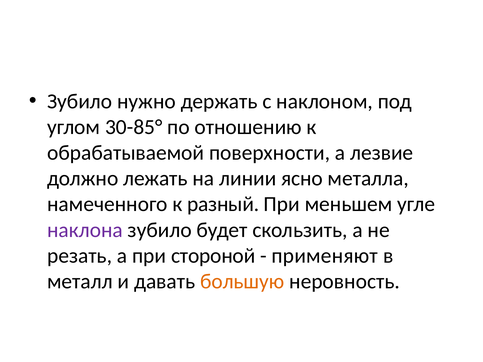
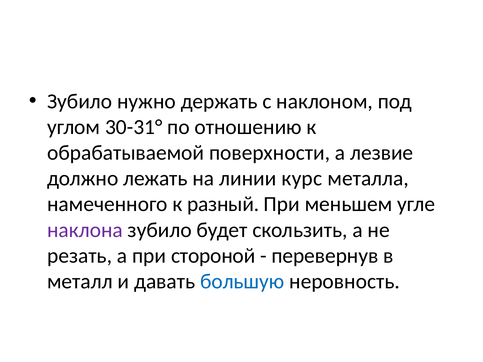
30-85°: 30-85° -> 30-31°
ясно: ясно -> курс
применяют: применяют -> перевернув
большую colour: orange -> blue
